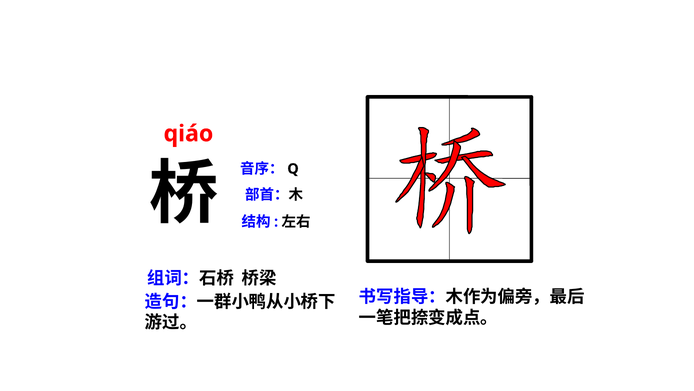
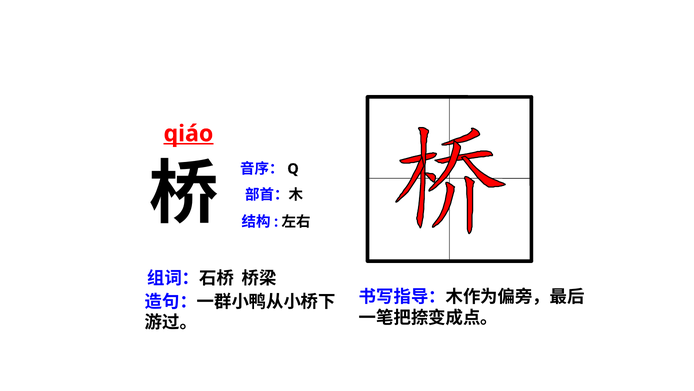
qiáo underline: none -> present
